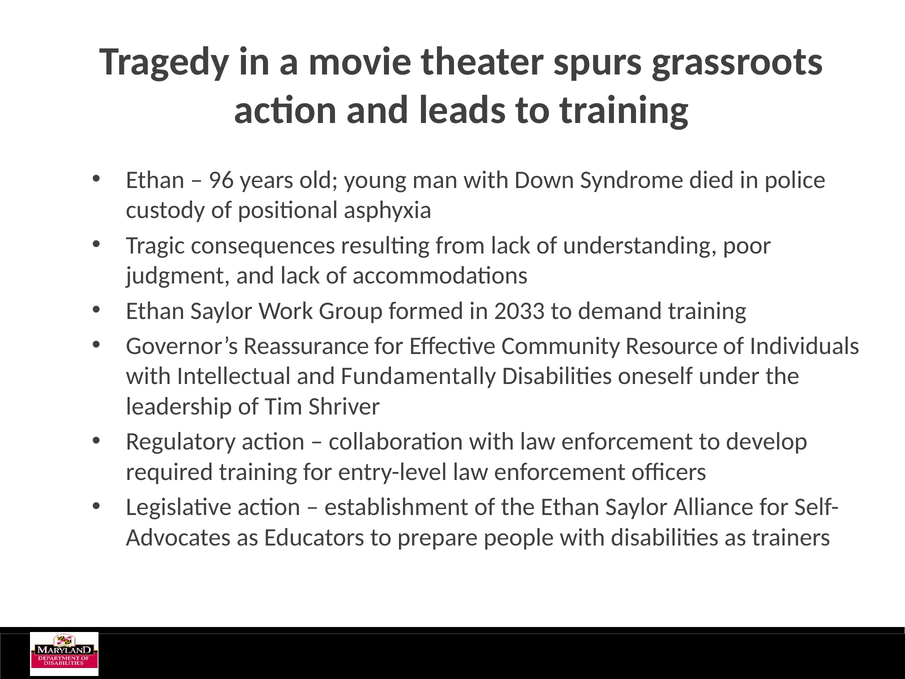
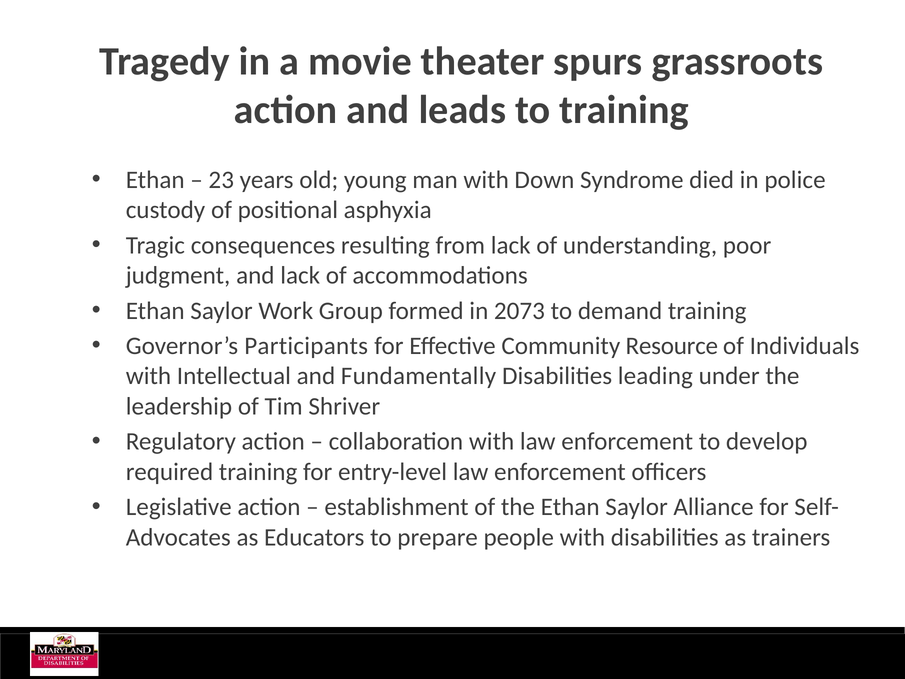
96: 96 -> 23
2033: 2033 -> 2073
Reassurance: Reassurance -> Participants
oneself: oneself -> leading
